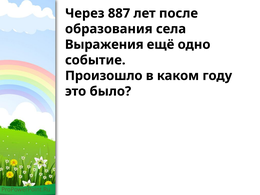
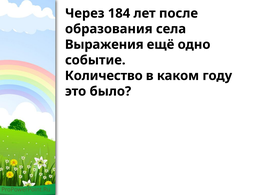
887: 887 -> 184
Произошло: Произошло -> Количество
